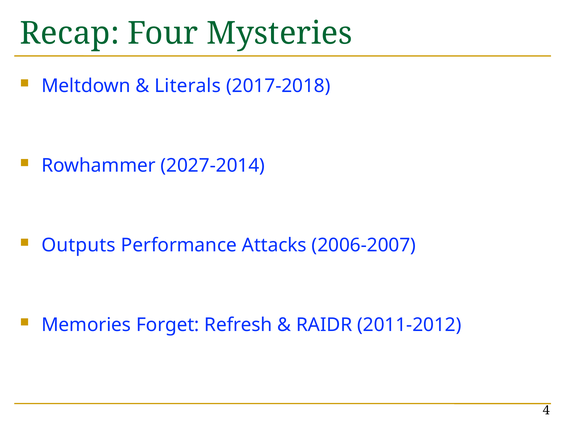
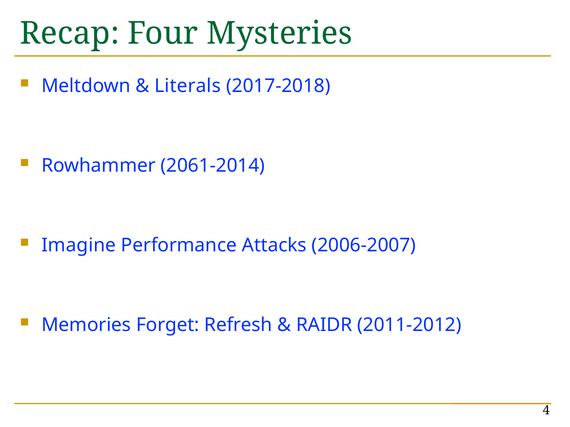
2027-2014: 2027-2014 -> 2061-2014
Outputs: Outputs -> Imagine
